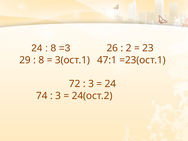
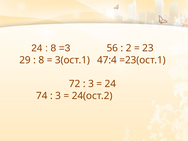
26: 26 -> 56
47:1: 47:1 -> 47:4
